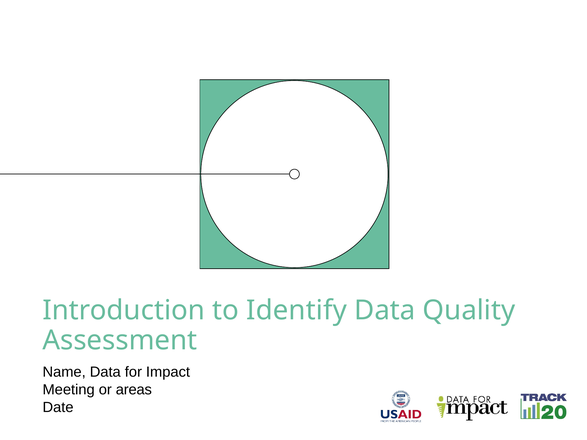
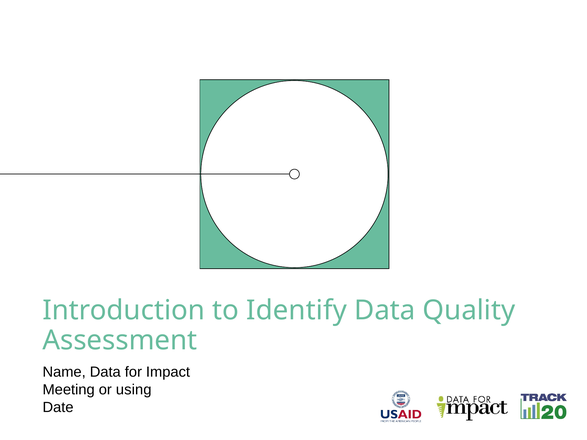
areas: areas -> using
